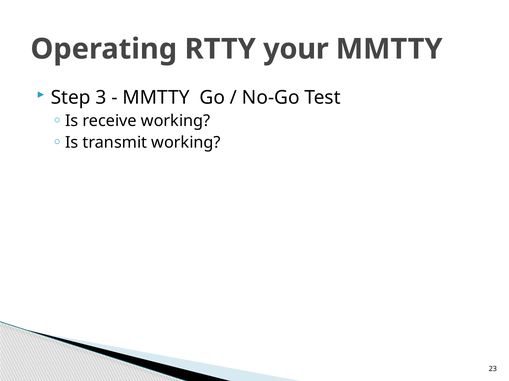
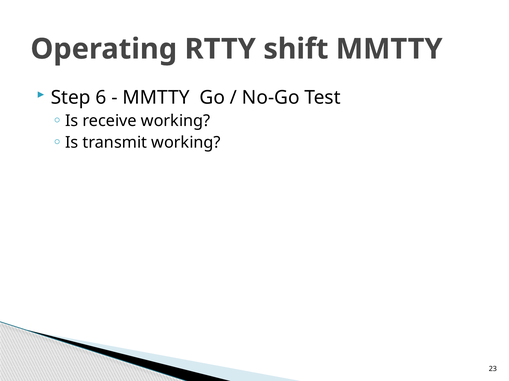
your: your -> shift
3: 3 -> 6
